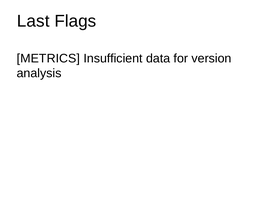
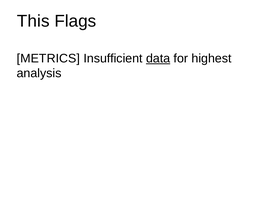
Last: Last -> This
data underline: none -> present
version: version -> highest
